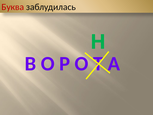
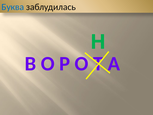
Буква colour: red -> blue
